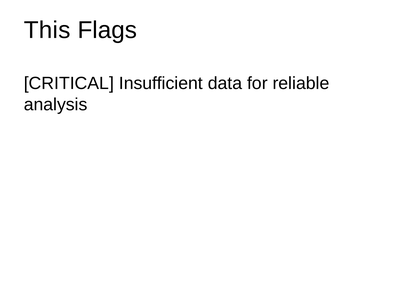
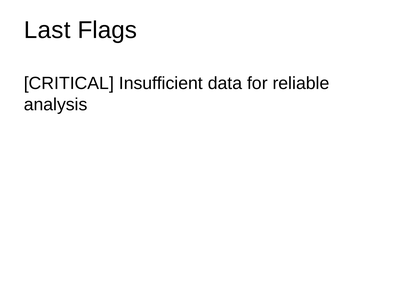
This: This -> Last
